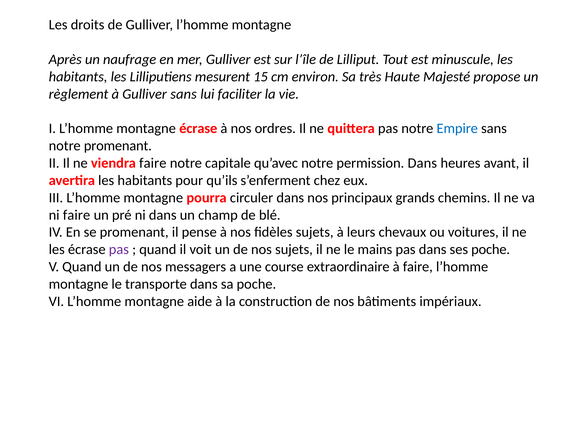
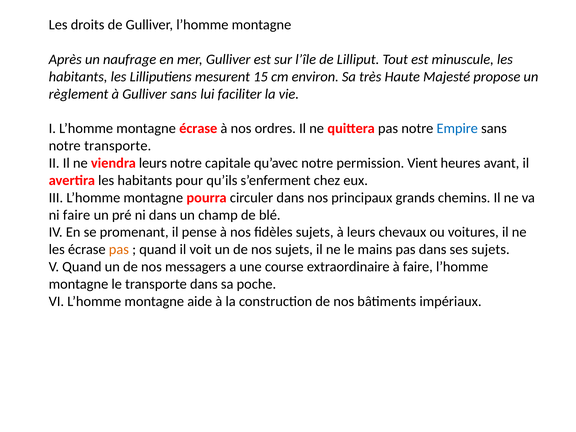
notre promenant: promenant -> transporte
viendra faire: faire -> leurs
permission Dans: Dans -> Vient
pas at (119, 250) colour: purple -> orange
ses poche: poche -> sujets
